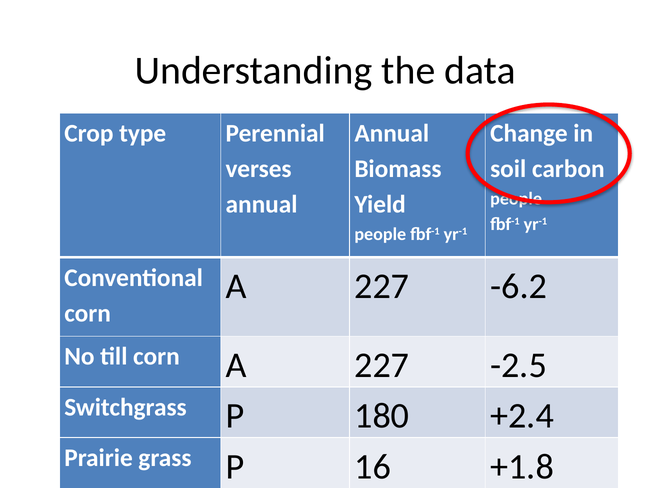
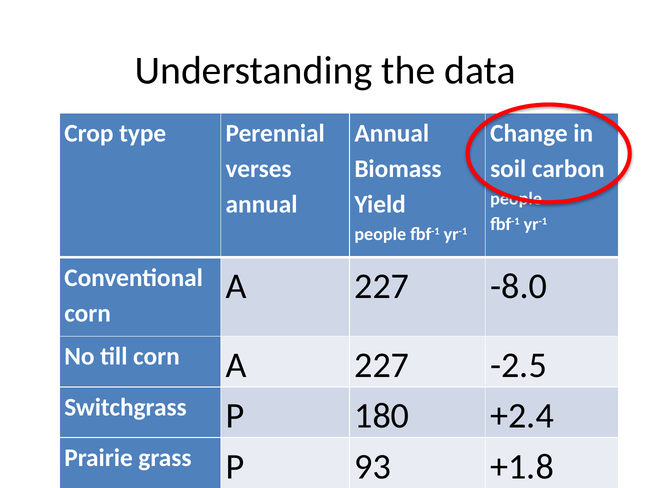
-6.2: -6.2 -> -8.0
16: 16 -> 93
